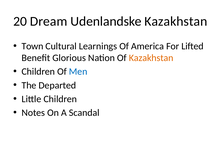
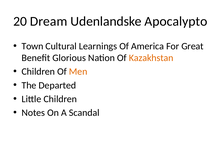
Udenlandske Kazakhstan: Kazakhstan -> Apocalypto
Lifted: Lifted -> Great
Men colour: blue -> orange
